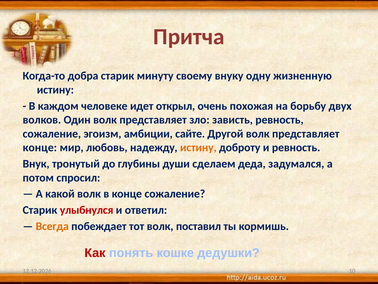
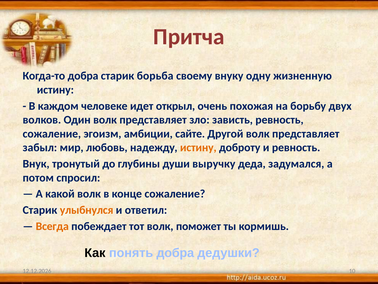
минуту: минуту -> борьба
конце at (40, 147): конце -> забыл
сделаем: сделаем -> выручку
улыбнулся colour: red -> orange
поставил: поставил -> поможет
Как colour: red -> black
понять кошке: кошке -> добра
